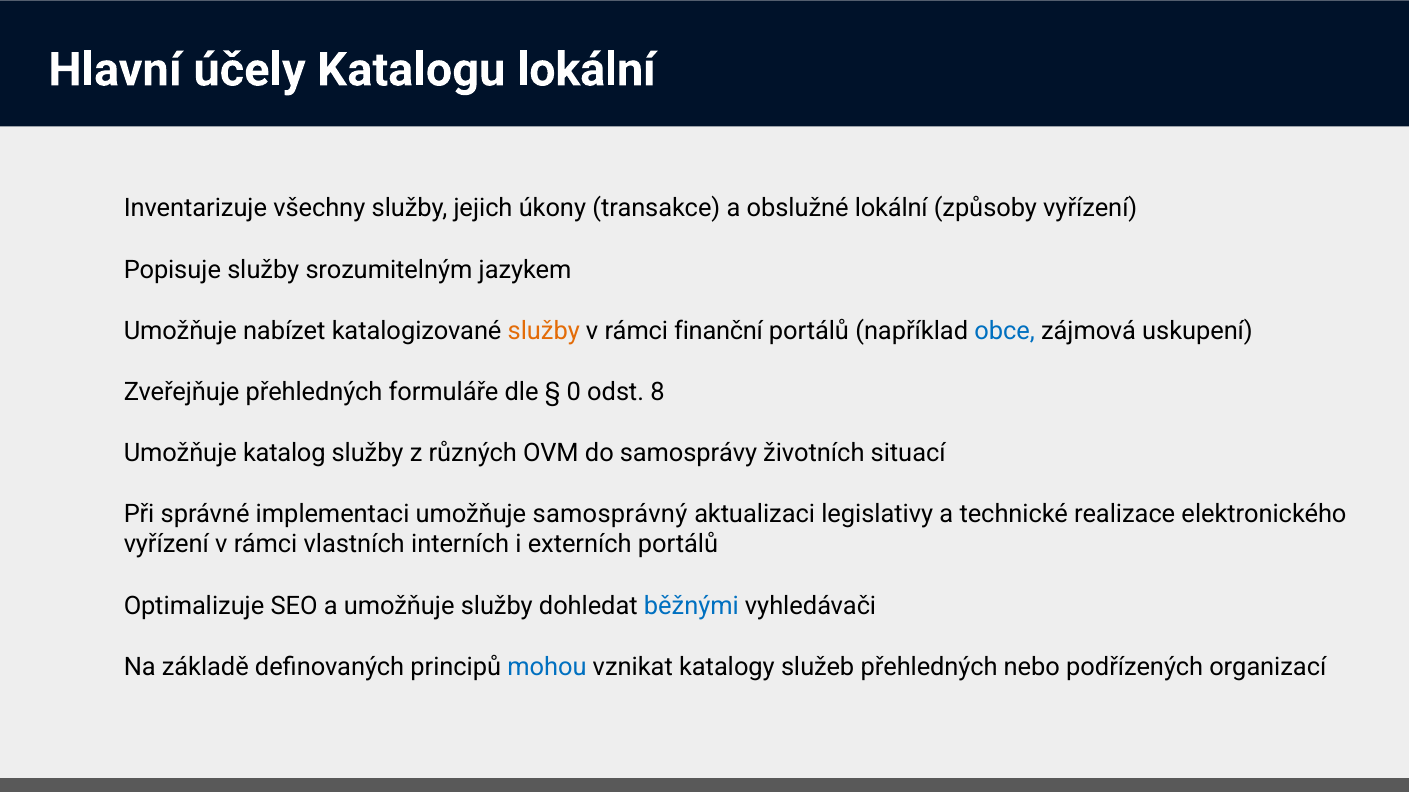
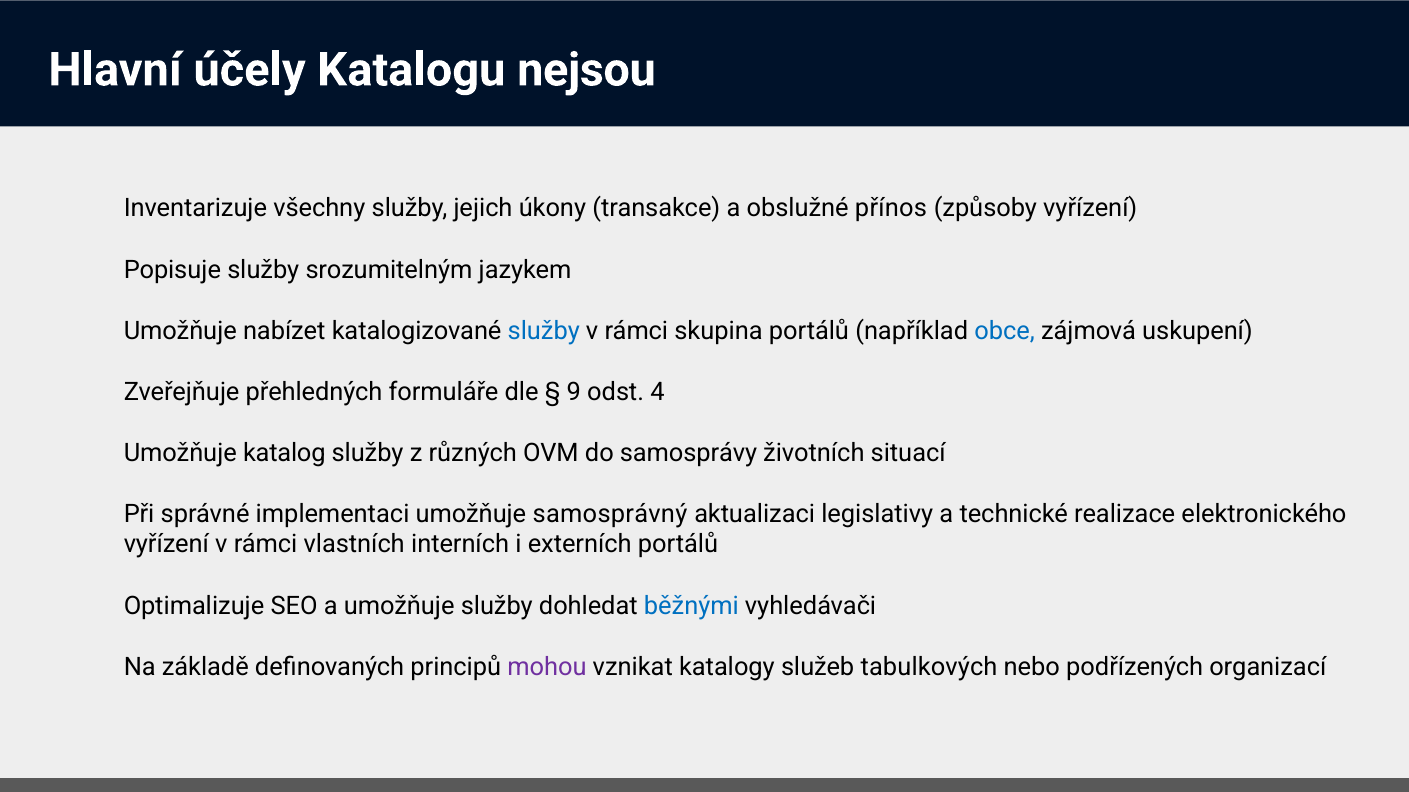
Katalogu lokální: lokální -> nejsou
obslužné lokální: lokální -> přínos
služby at (544, 331) colour: orange -> blue
finanční: finanční -> skupina
0: 0 -> 9
8: 8 -> 4
mohou colour: blue -> purple
služeb přehledných: přehledných -> tabulkových
